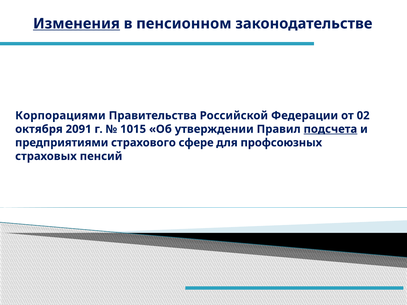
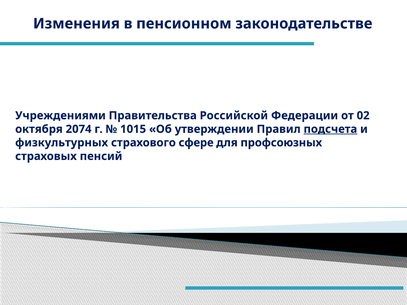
Изменения underline: present -> none
Корпорациями: Корпорациями -> Учреждениями
2091: 2091 -> 2074
предприятиями: предприятиями -> физкультурных
